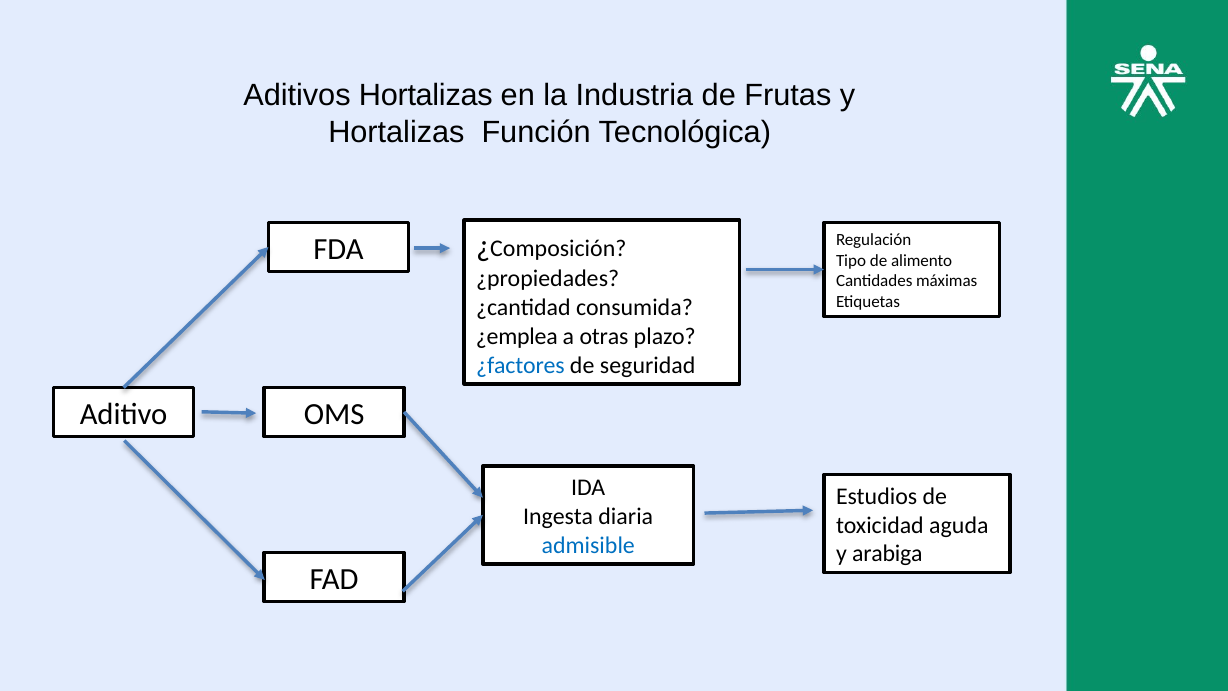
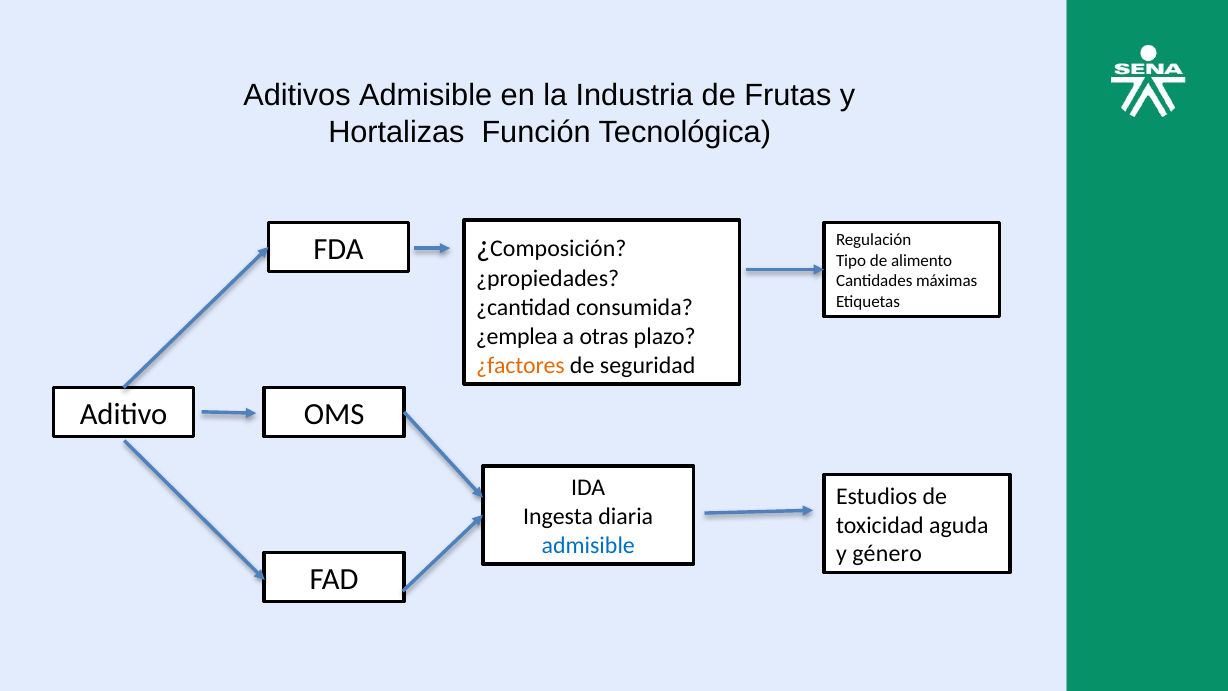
Aditivos Hortalizas: Hortalizas -> Admisible
¿factores colour: blue -> orange
arabiga: arabiga -> género
